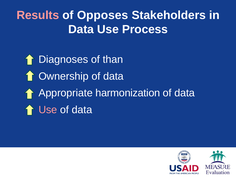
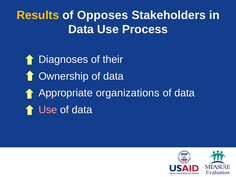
Results colour: pink -> yellow
than: than -> their
harmonization: harmonization -> organizations
